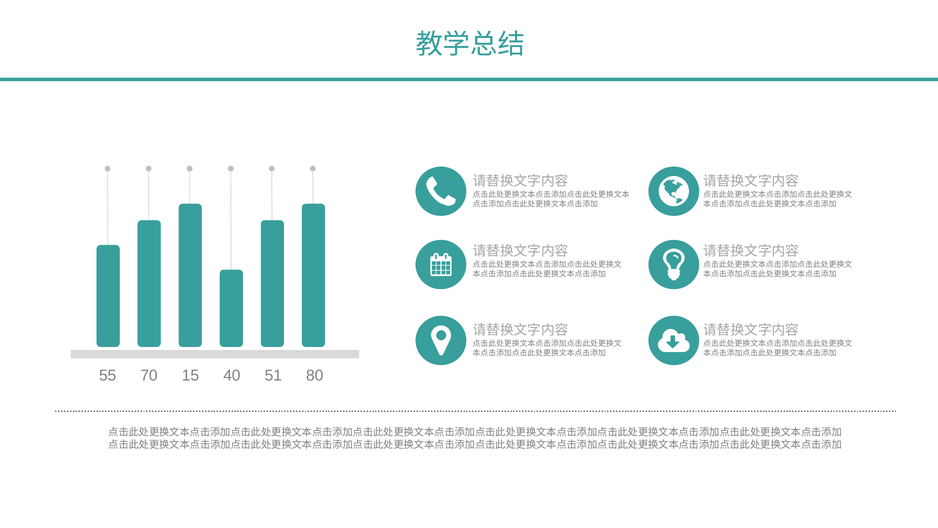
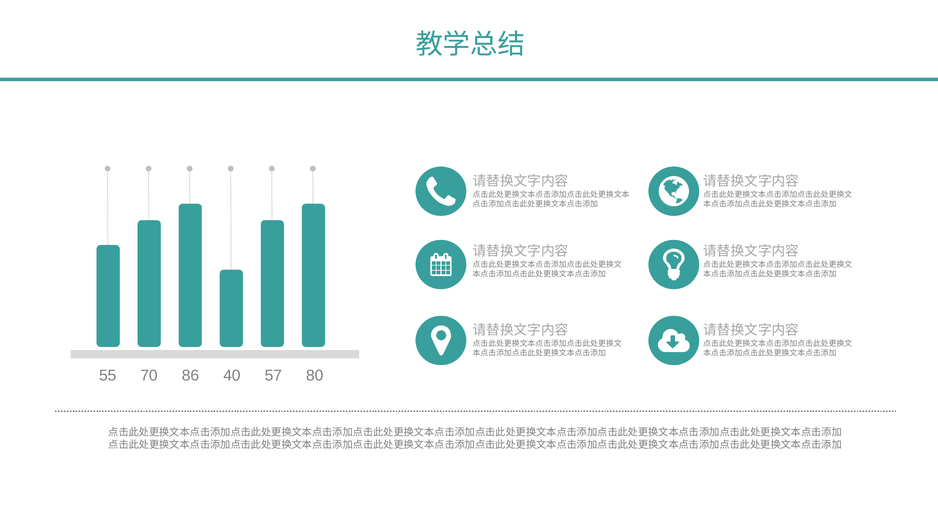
15: 15 -> 86
51: 51 -> 57
